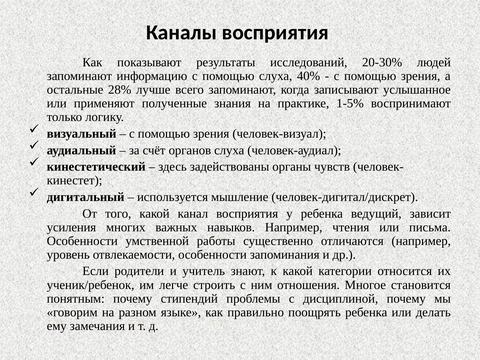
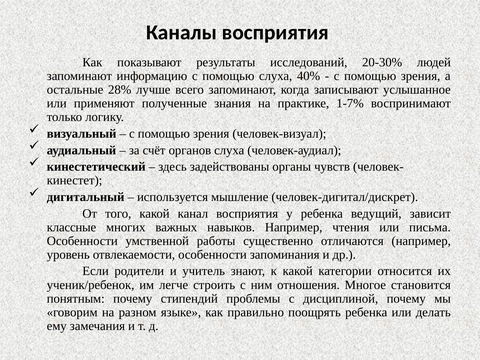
1-5%: 1-5% -> 1-7%
усиления: усиления -> классные
